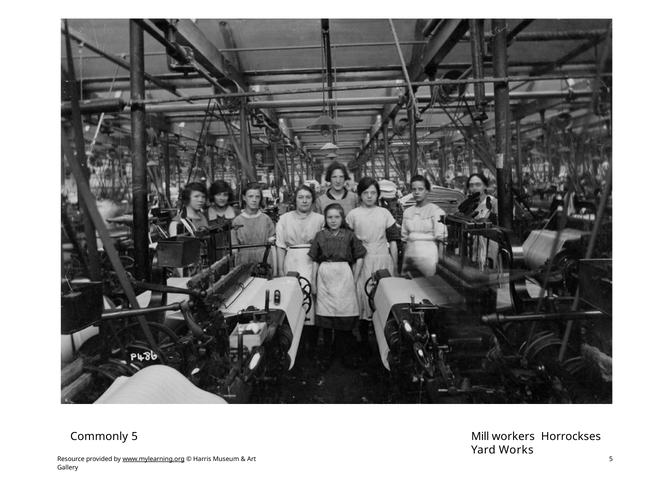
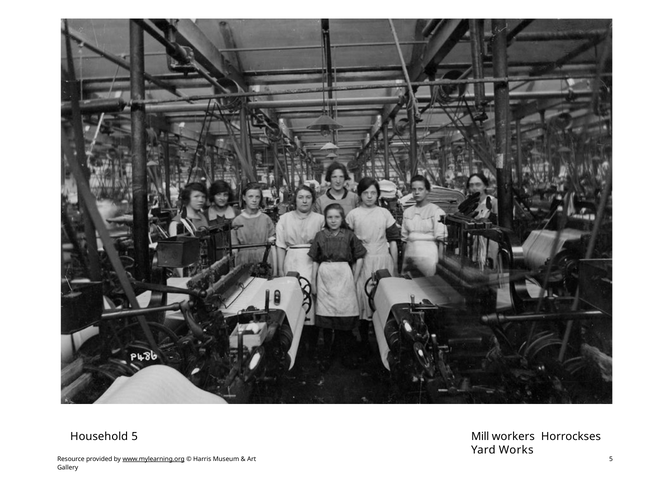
Commonly: Commonly -> Household
